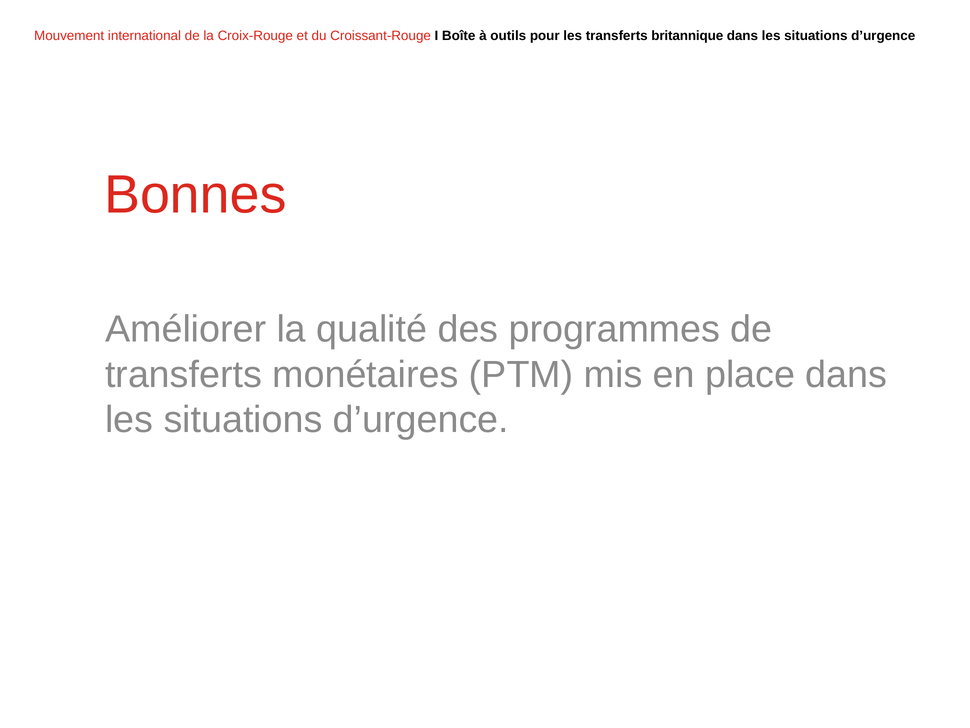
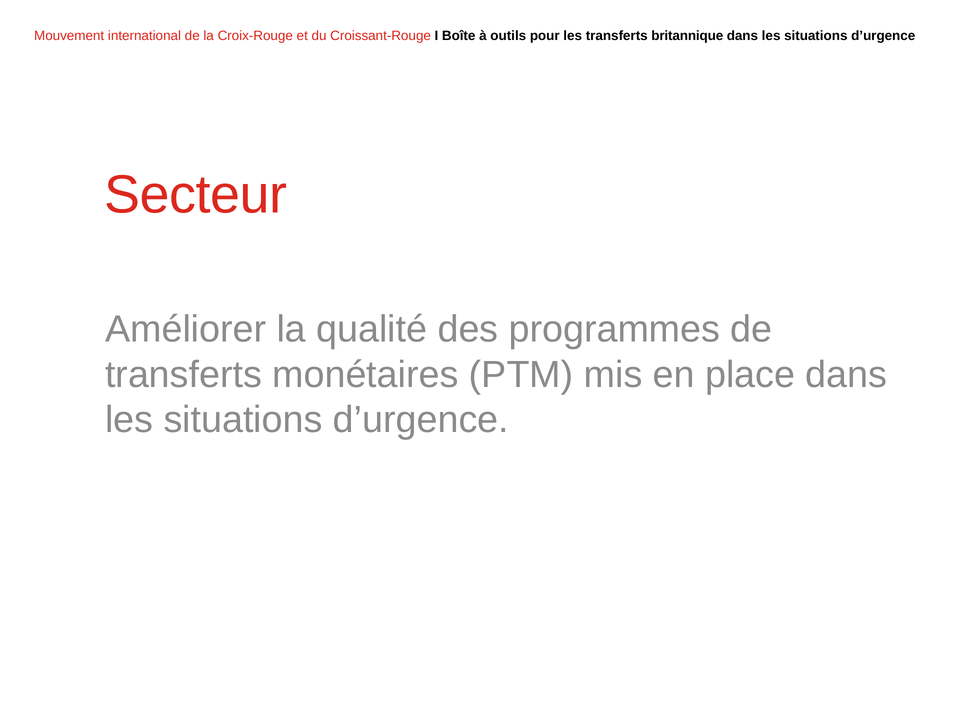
Bonnes: Bonnes -> Secteur
